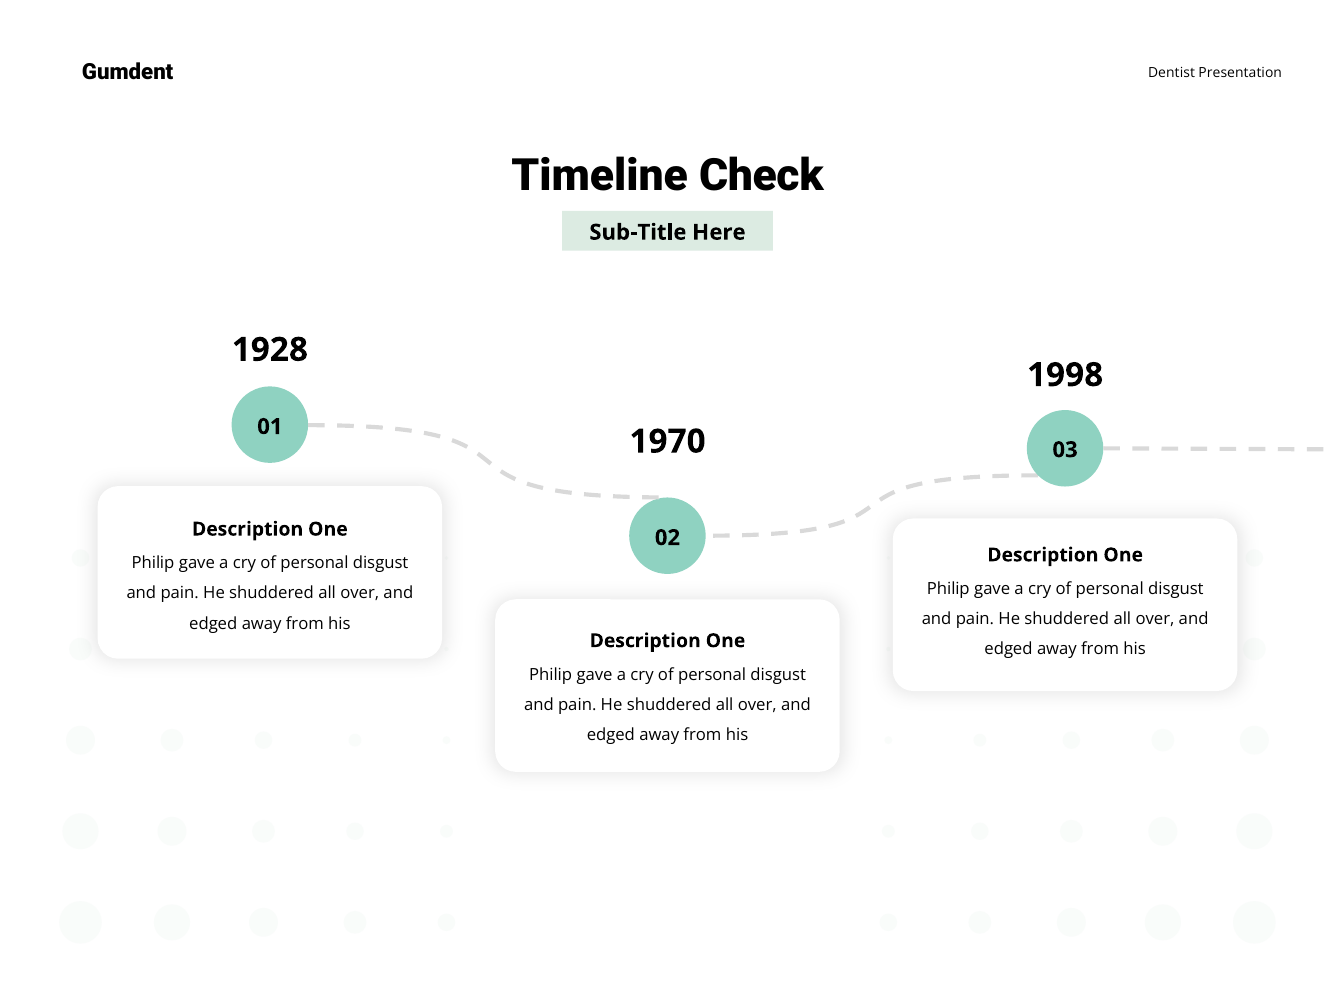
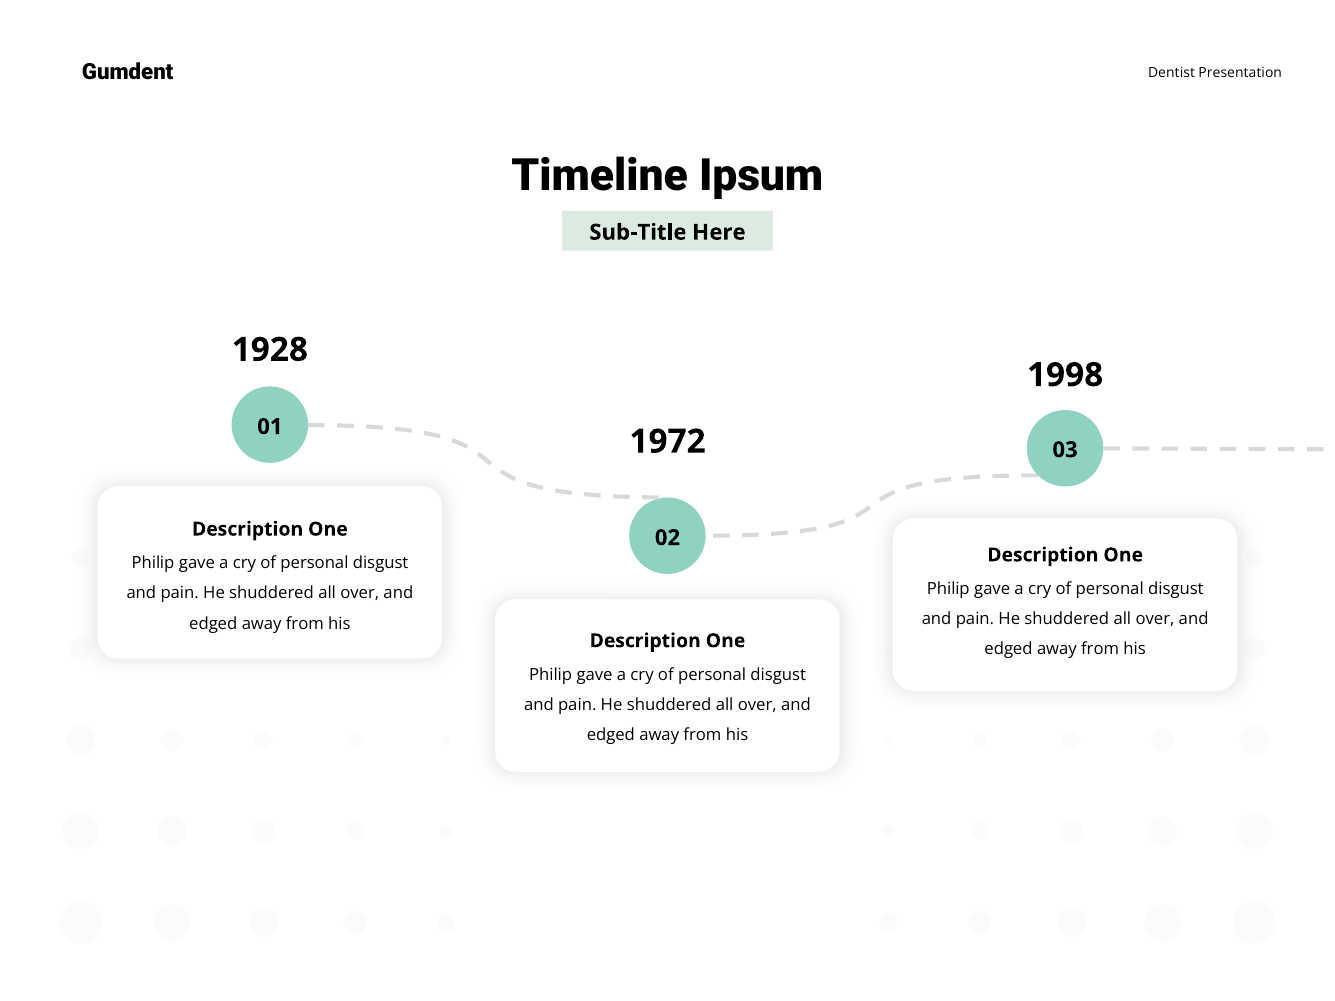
Check: Check -> Ipsum
1970: 1970 -> 1972
